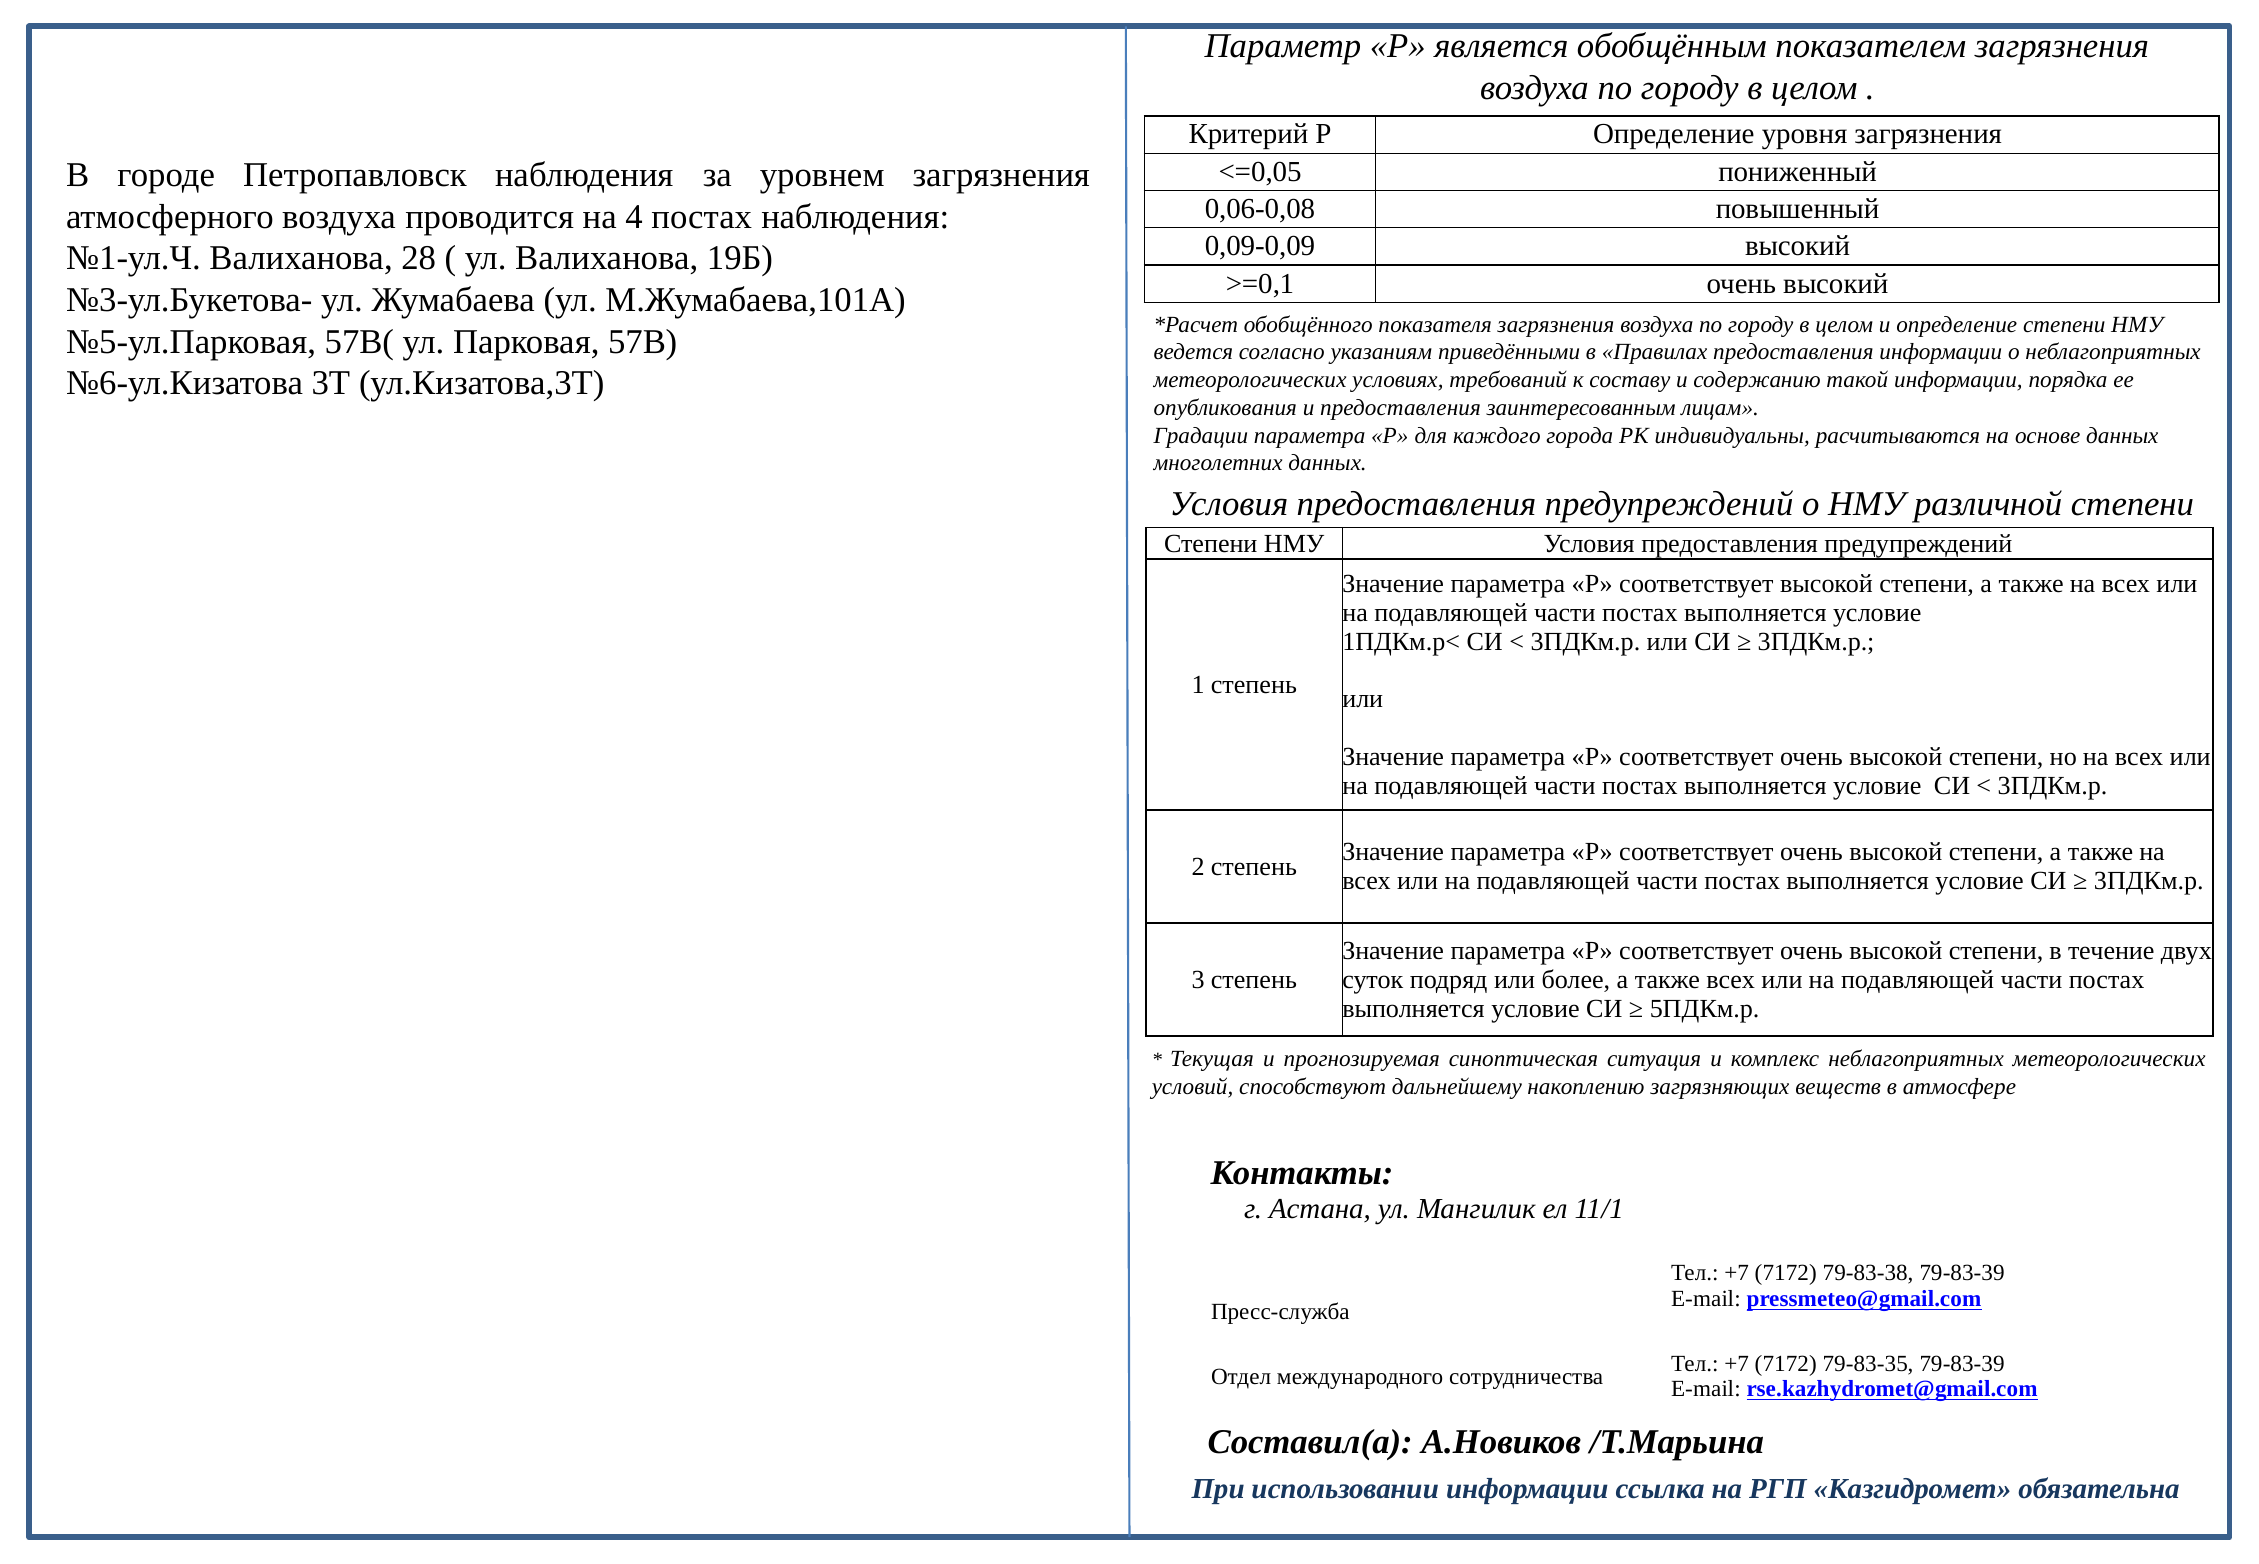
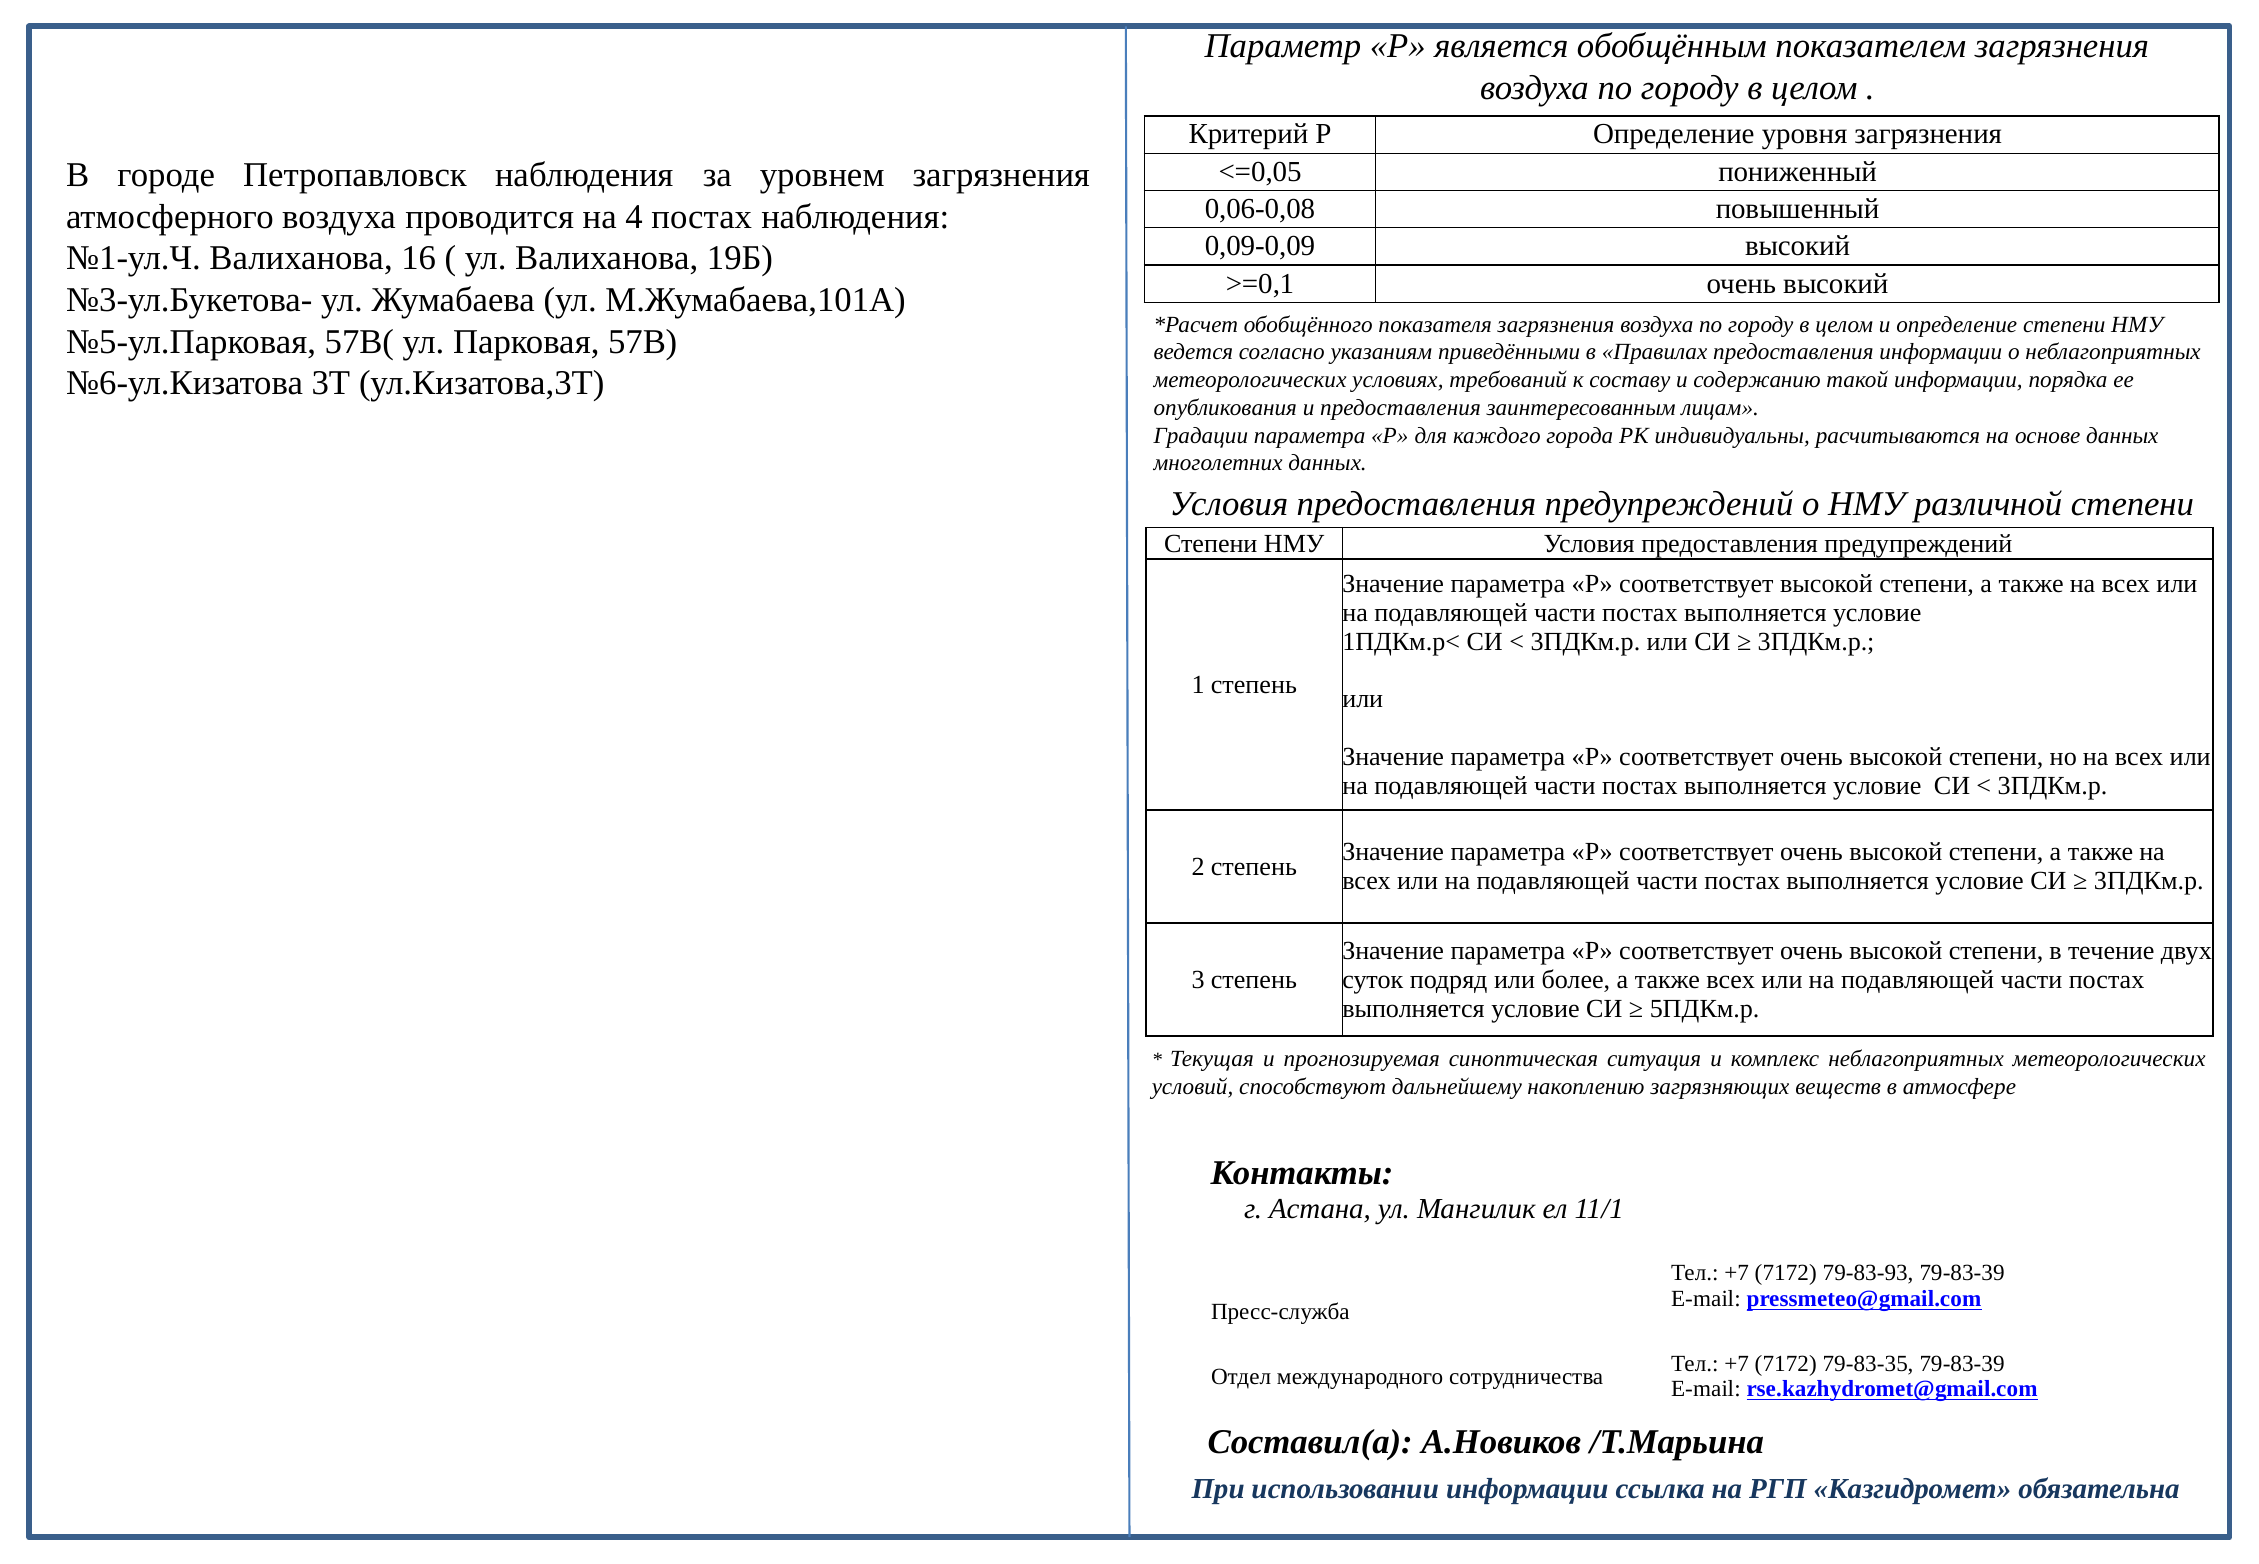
28: 28 -> 16
79-83-38: 79-83-38 -> 79-83-93
